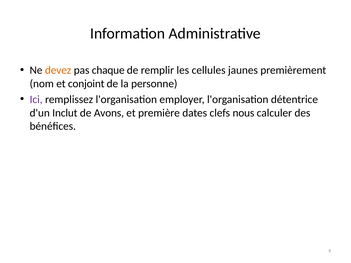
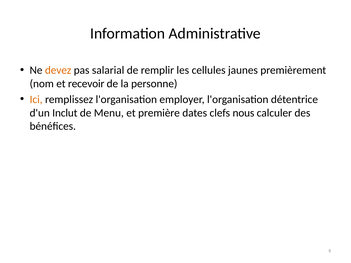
chaque: chaque -> salarial
conjoint: conjoint -> recevoir
Ici colour: purple -> orange
Avons: Avons -> Menu
